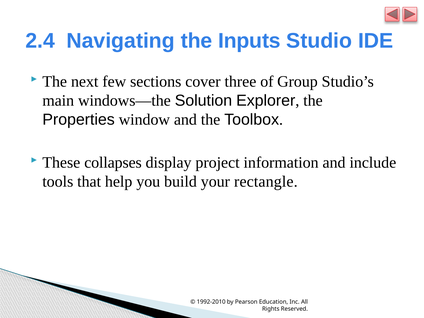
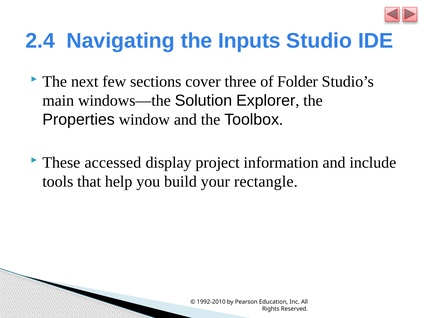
Group: Group -> Folder
collapses: collapses -> accessed
